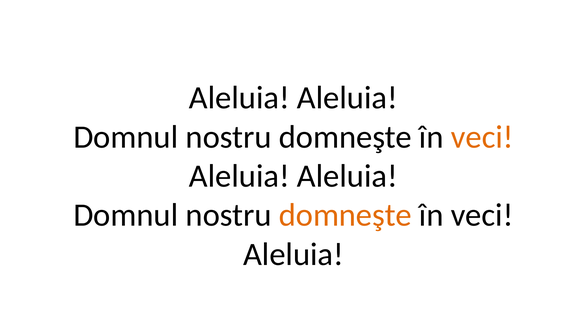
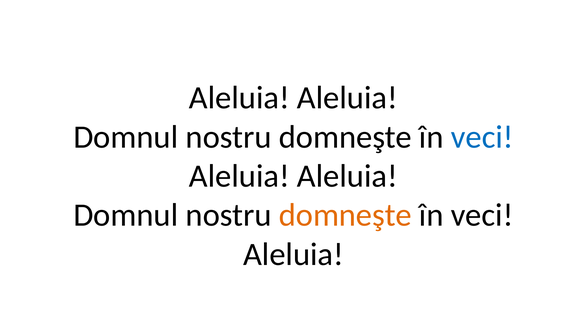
veci at (482, 137) colour: orange -> blue
